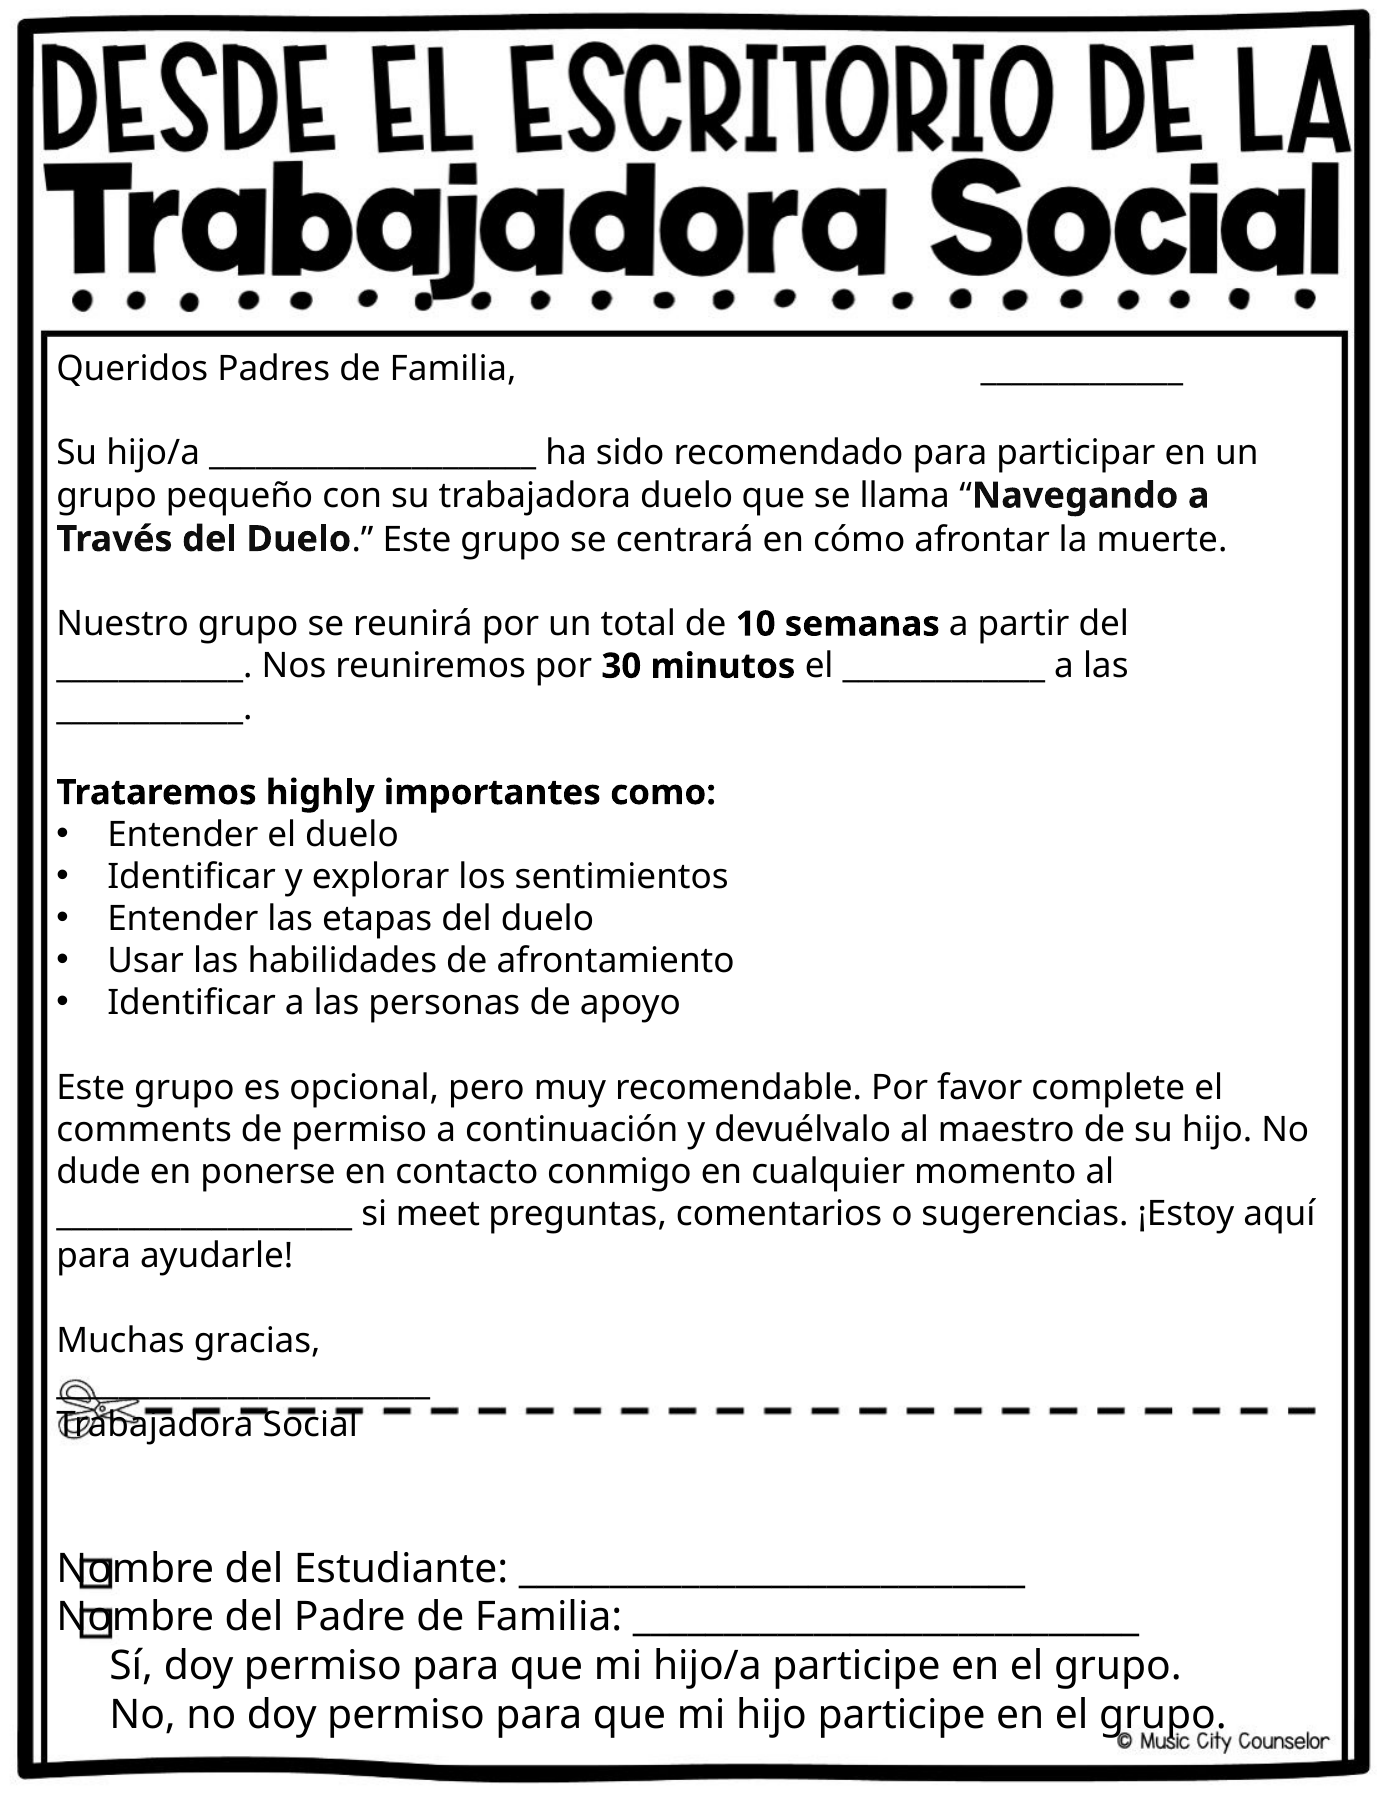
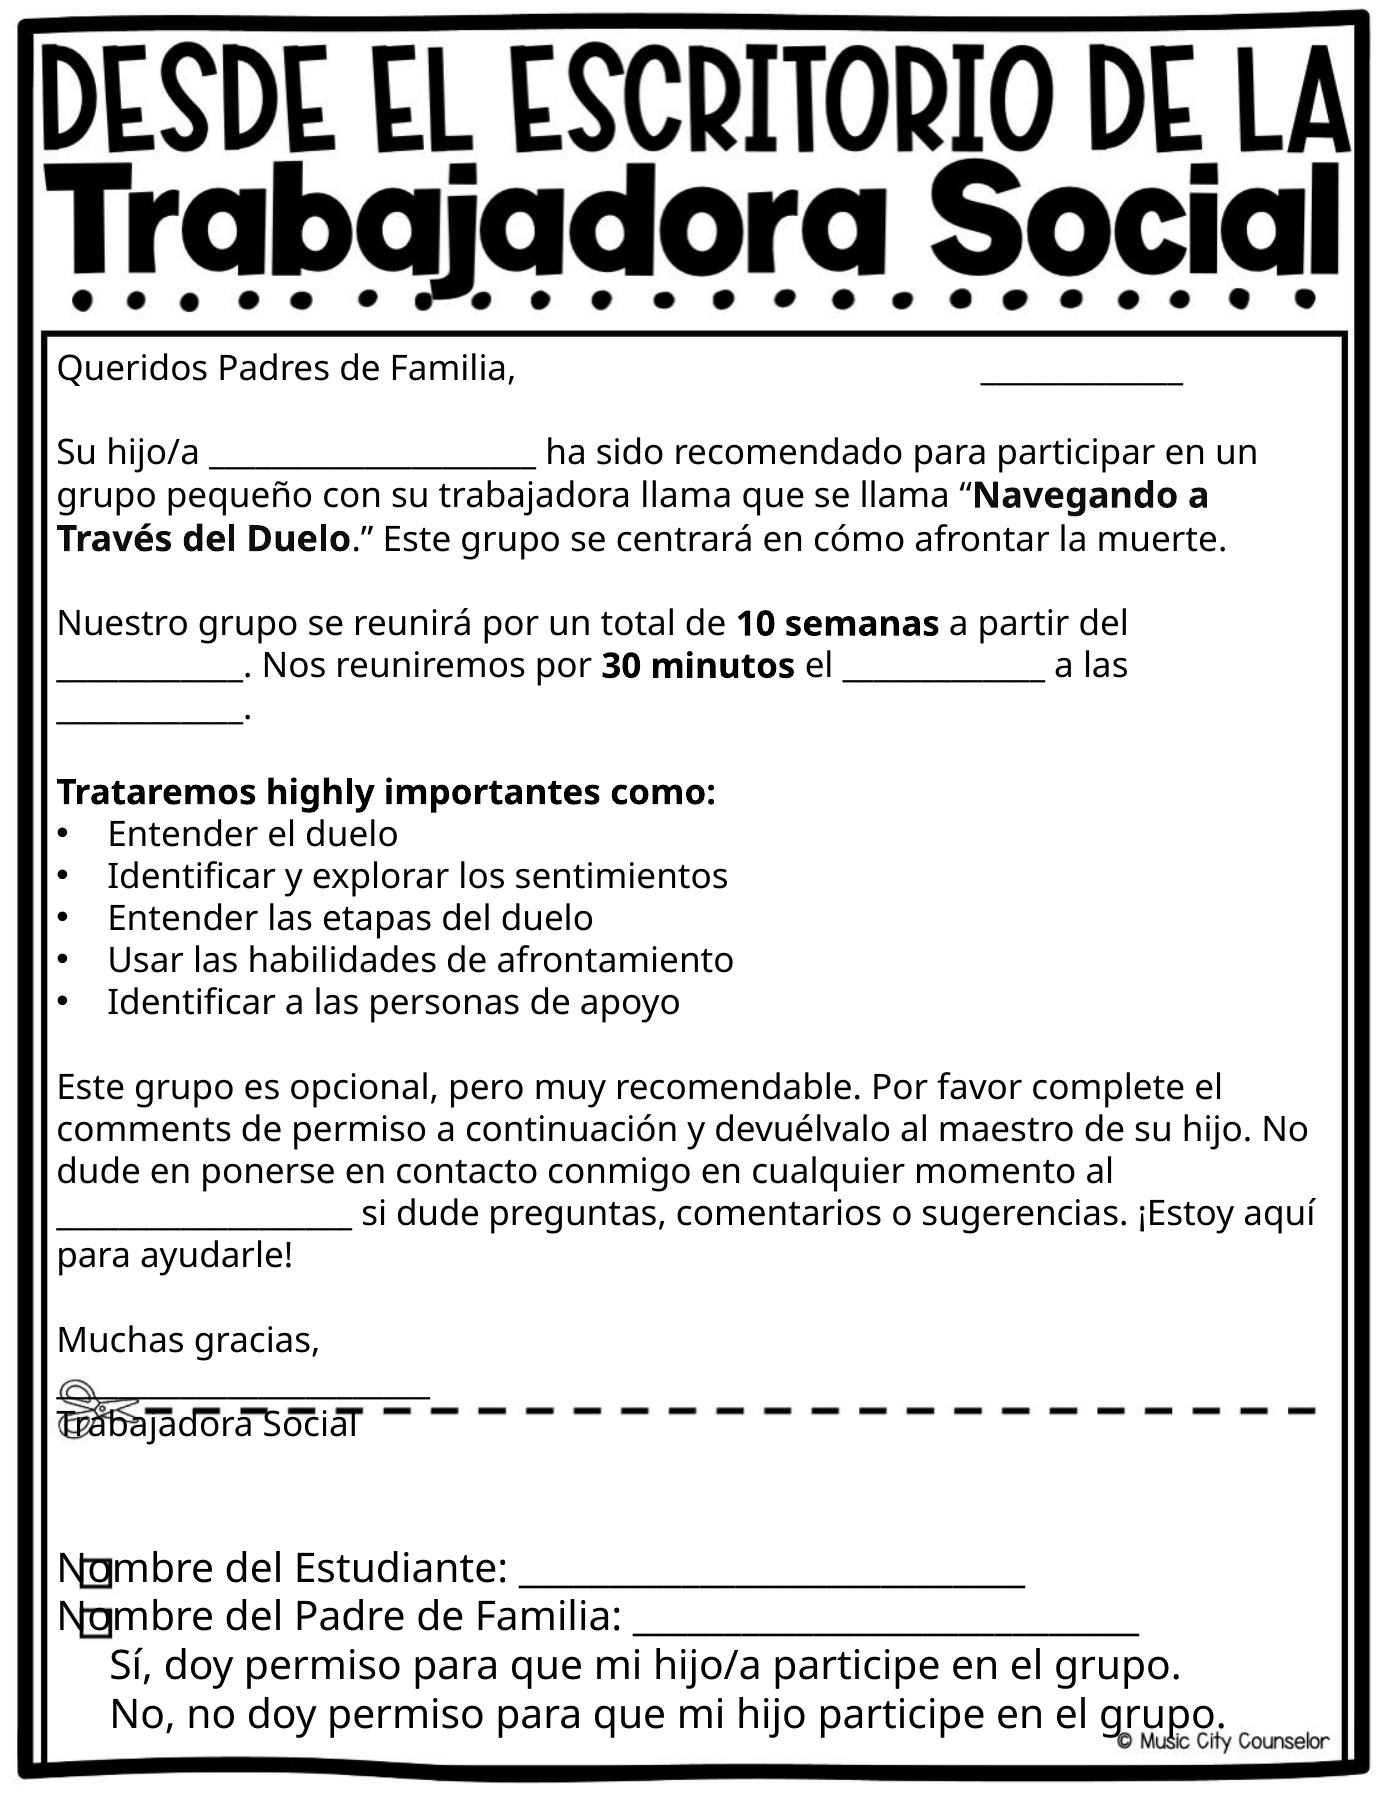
trabajadora duelo: duelo -> llama
si meet: meet -> dude
